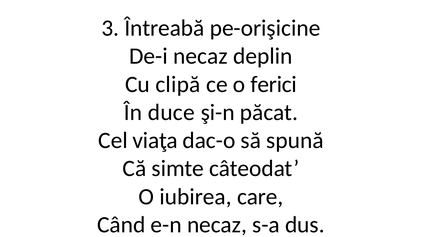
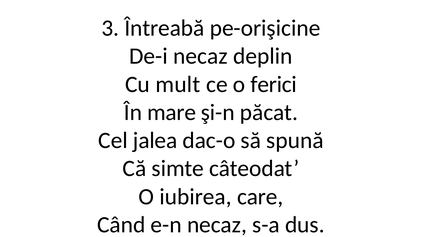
clipă: clipă -> mult
duce: duce -> mare
viaţa: viaţa -> jalea
